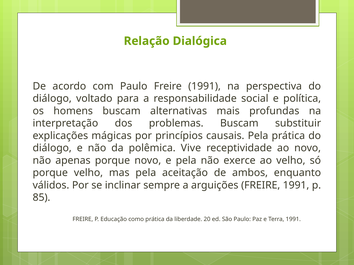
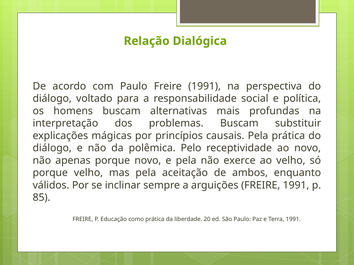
Vive: Vive -> Pelo
